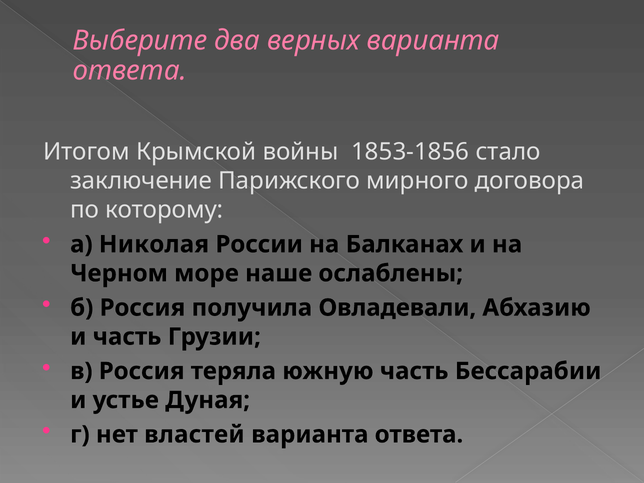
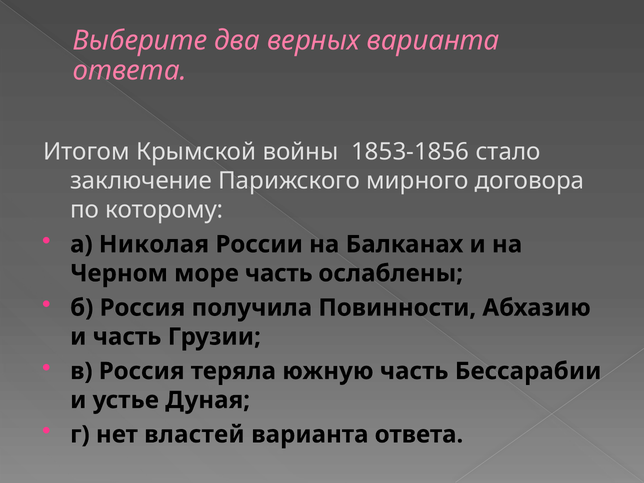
море наше: наше -> часть
Овладевали: Овладевали -> Повинности
